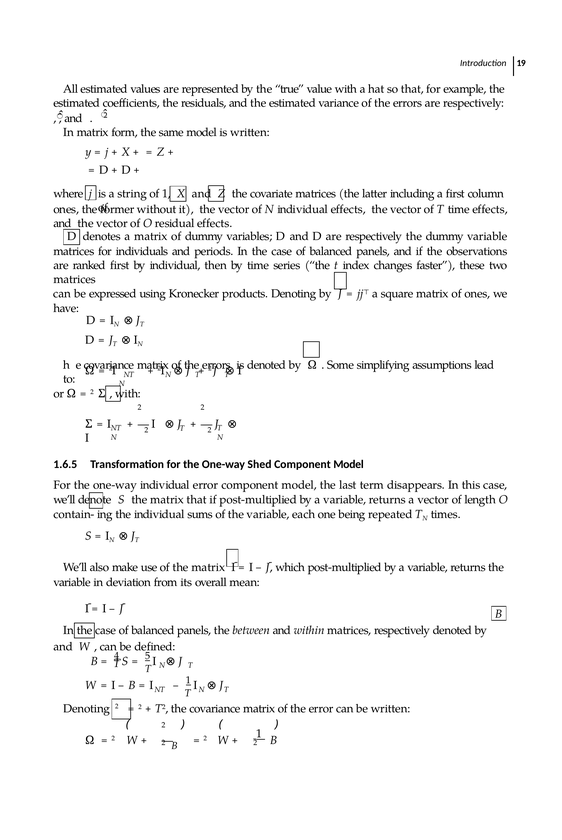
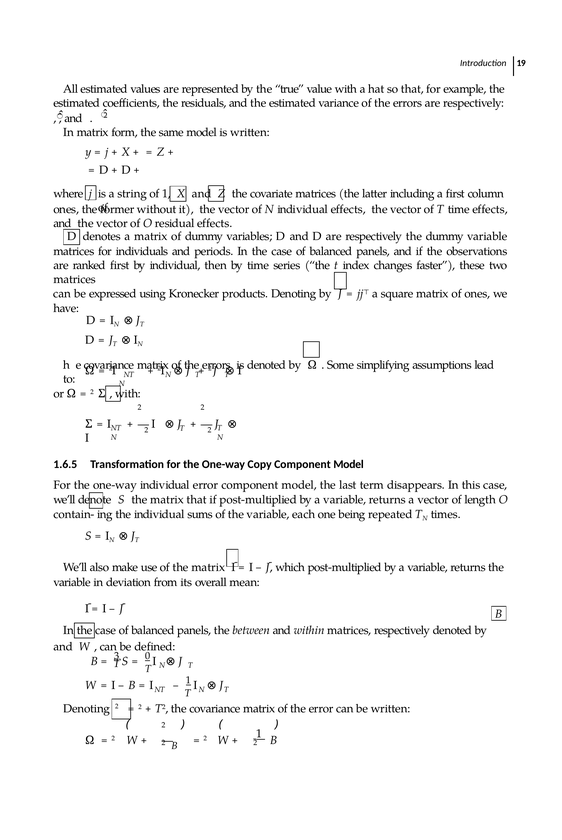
Shed: Shed -> Copy
4: 4 -> 3
5: 5 -> 0
